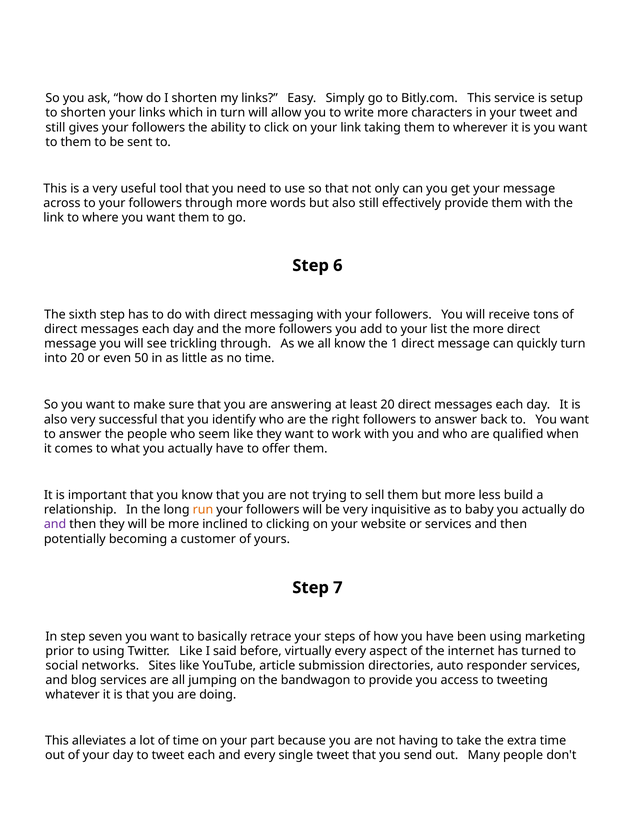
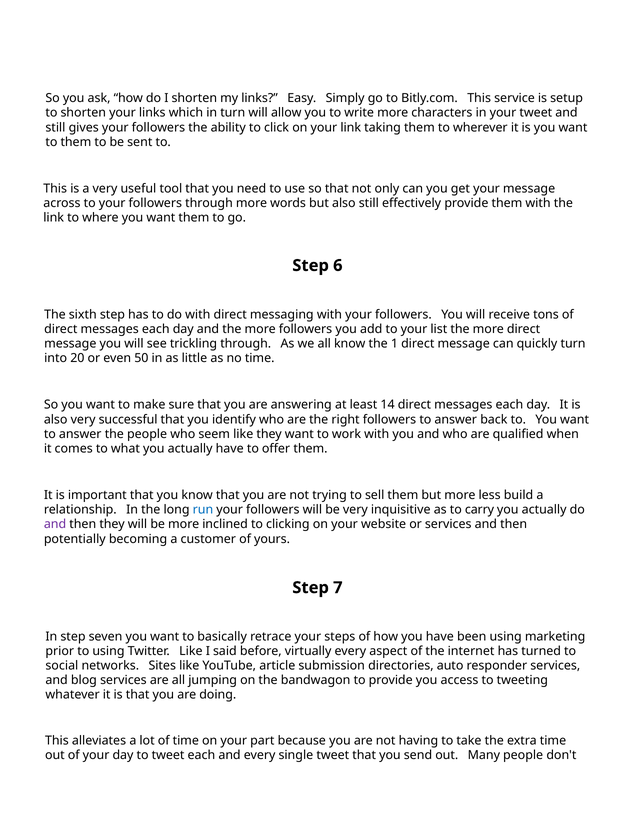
least 20: 20 -> 14
run colour: orange -> blue
baby: baby -> carry
